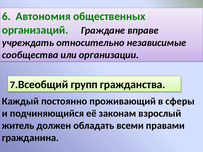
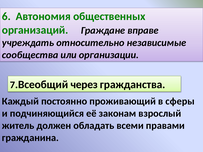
групп: групп -> через
